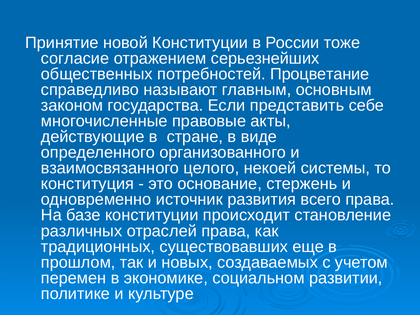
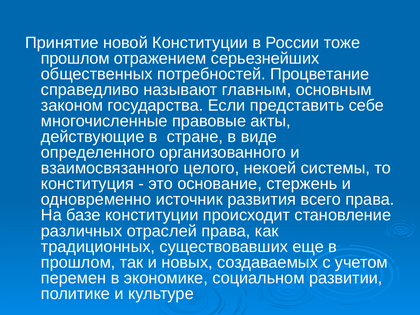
согласие at (75, 58): согласие -> прошлом
